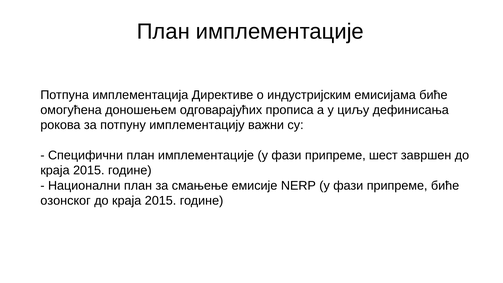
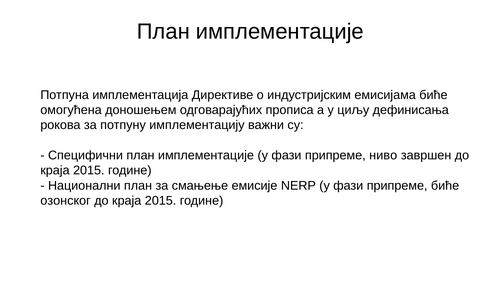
шест: шест -> ниво
